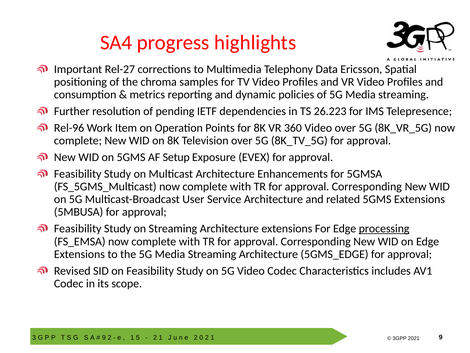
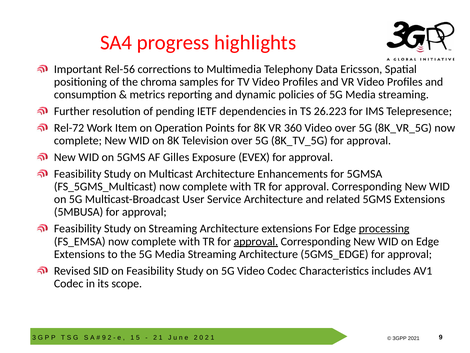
Rel-27: Rel-27 -> Rel-56
Rel-96: Rel-96 -> Rel-72
Setup: Setup -> Gilles
approval at (256, 241) underline: none -> present
